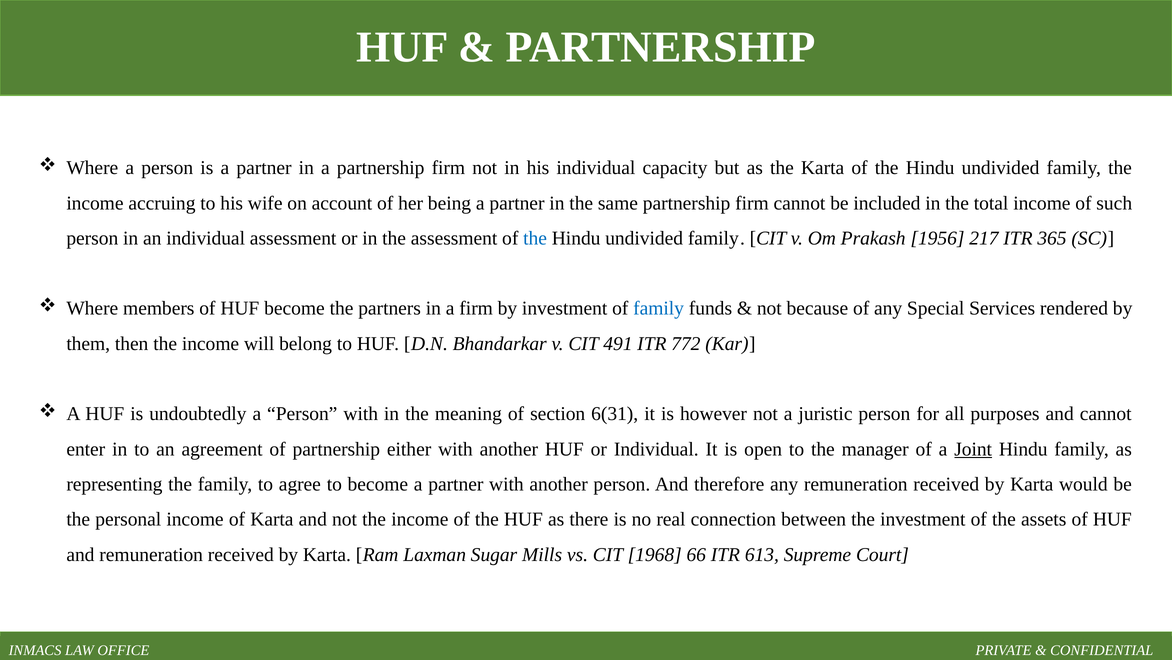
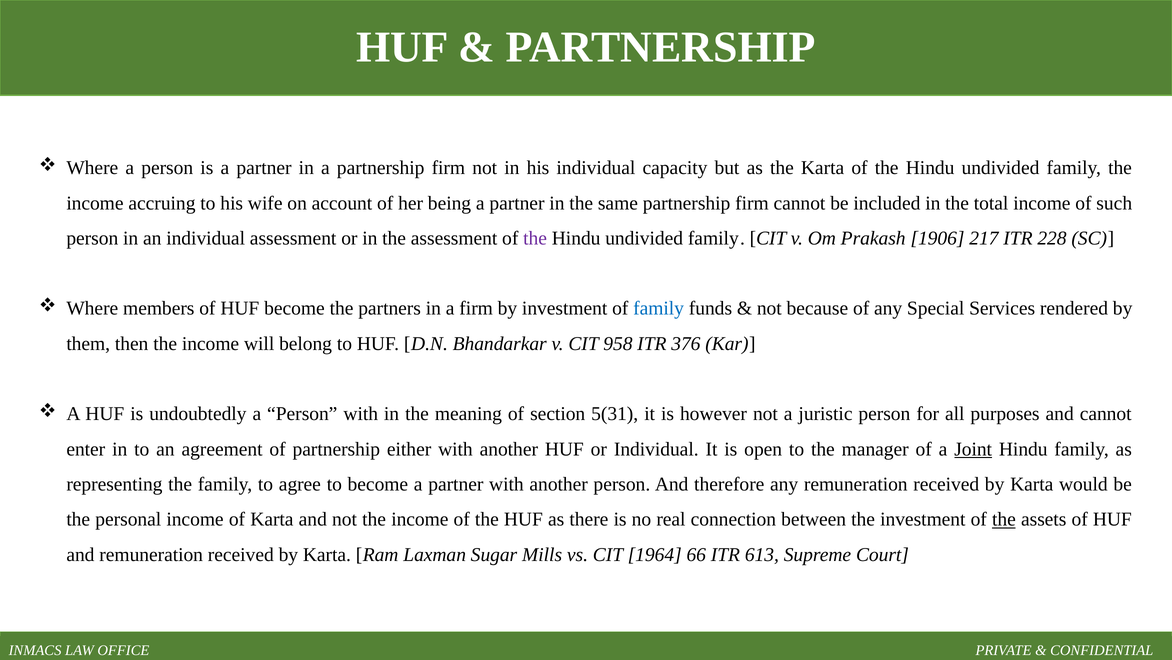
the at (535, 238) colour: blue -> purple
1956: 1956 -> 1906
365: 365 -> 228
491: 491 -> 958
772: 772 -> 376
6(31: 6(31 -> 5(31
the at (1004, 519) underline: none -> present
1968: 1968 -> 1964
